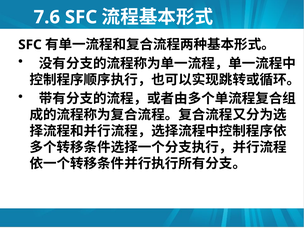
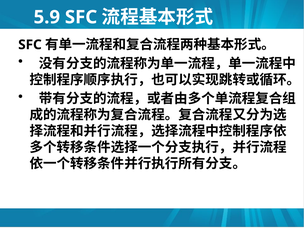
7.6: 7.6 -> 5.9
